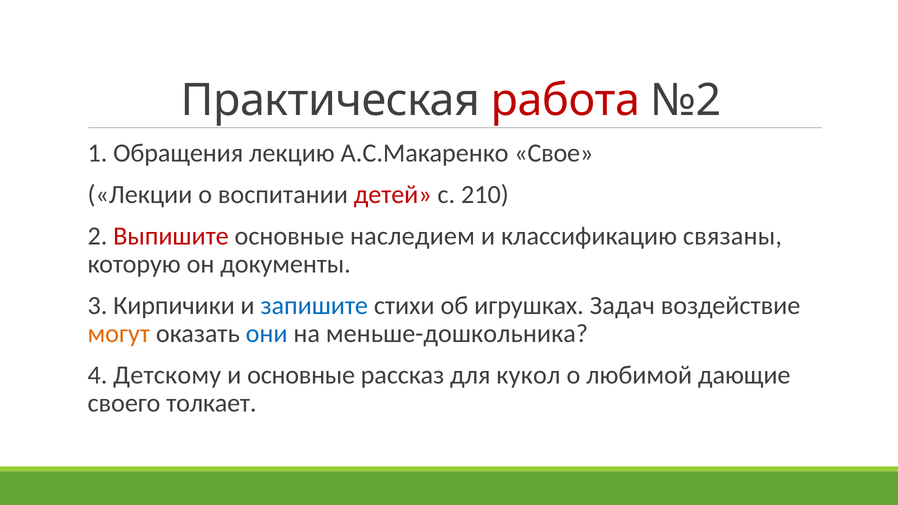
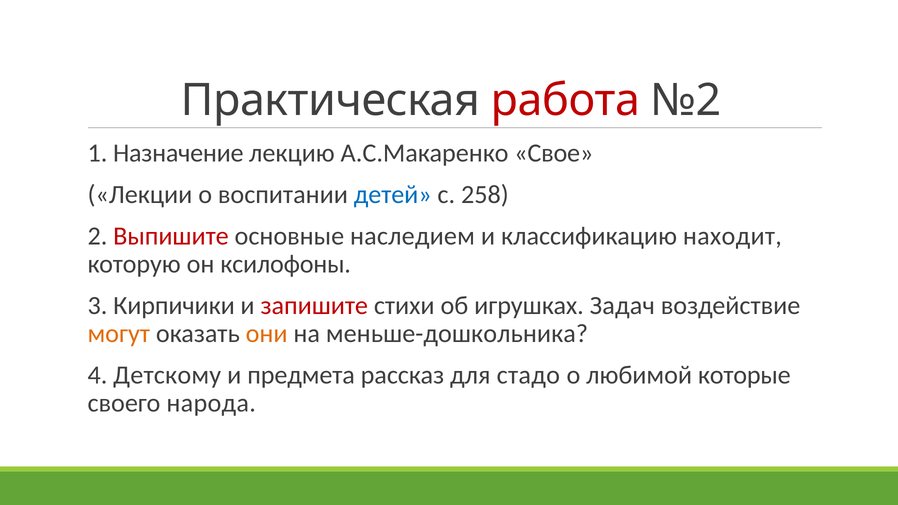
Обращения: Обращения -> Назначение
детей colour: red -> blue
210: 210 -> 258
связаны: связаны -> находит
документы: документы -> ксилофоны
запишите colour: blue -> red
они colour: blue -> orange
и основные: основные -> предмета
кукол: кукол -> стадо
дающие: дающие -> которые
толкает: толкает -> народа
